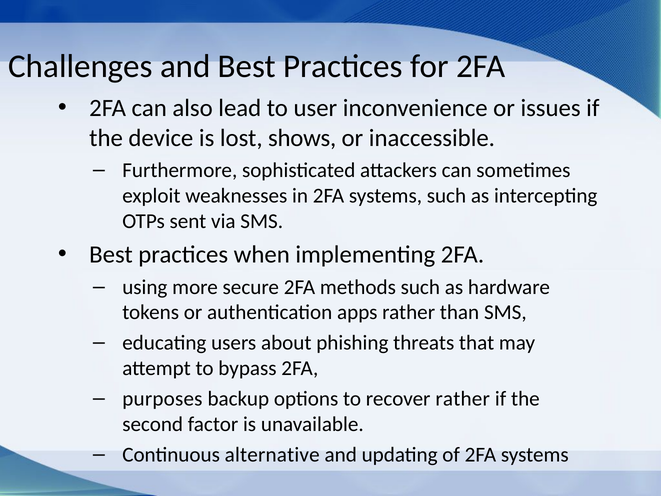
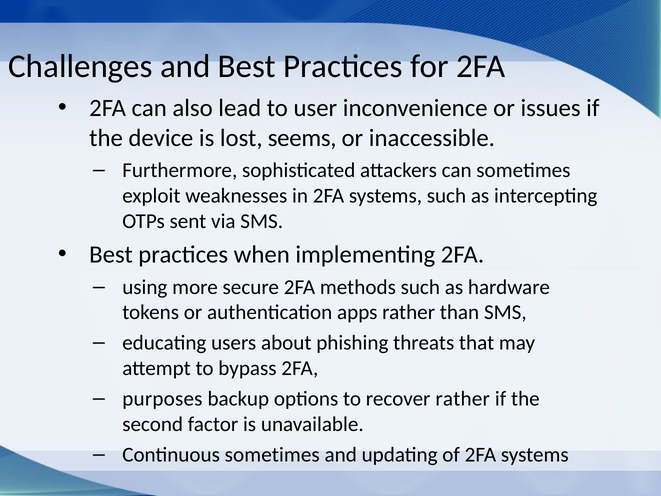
shows: shows -> seems
Continuous alternative: alternative -> sometimes
